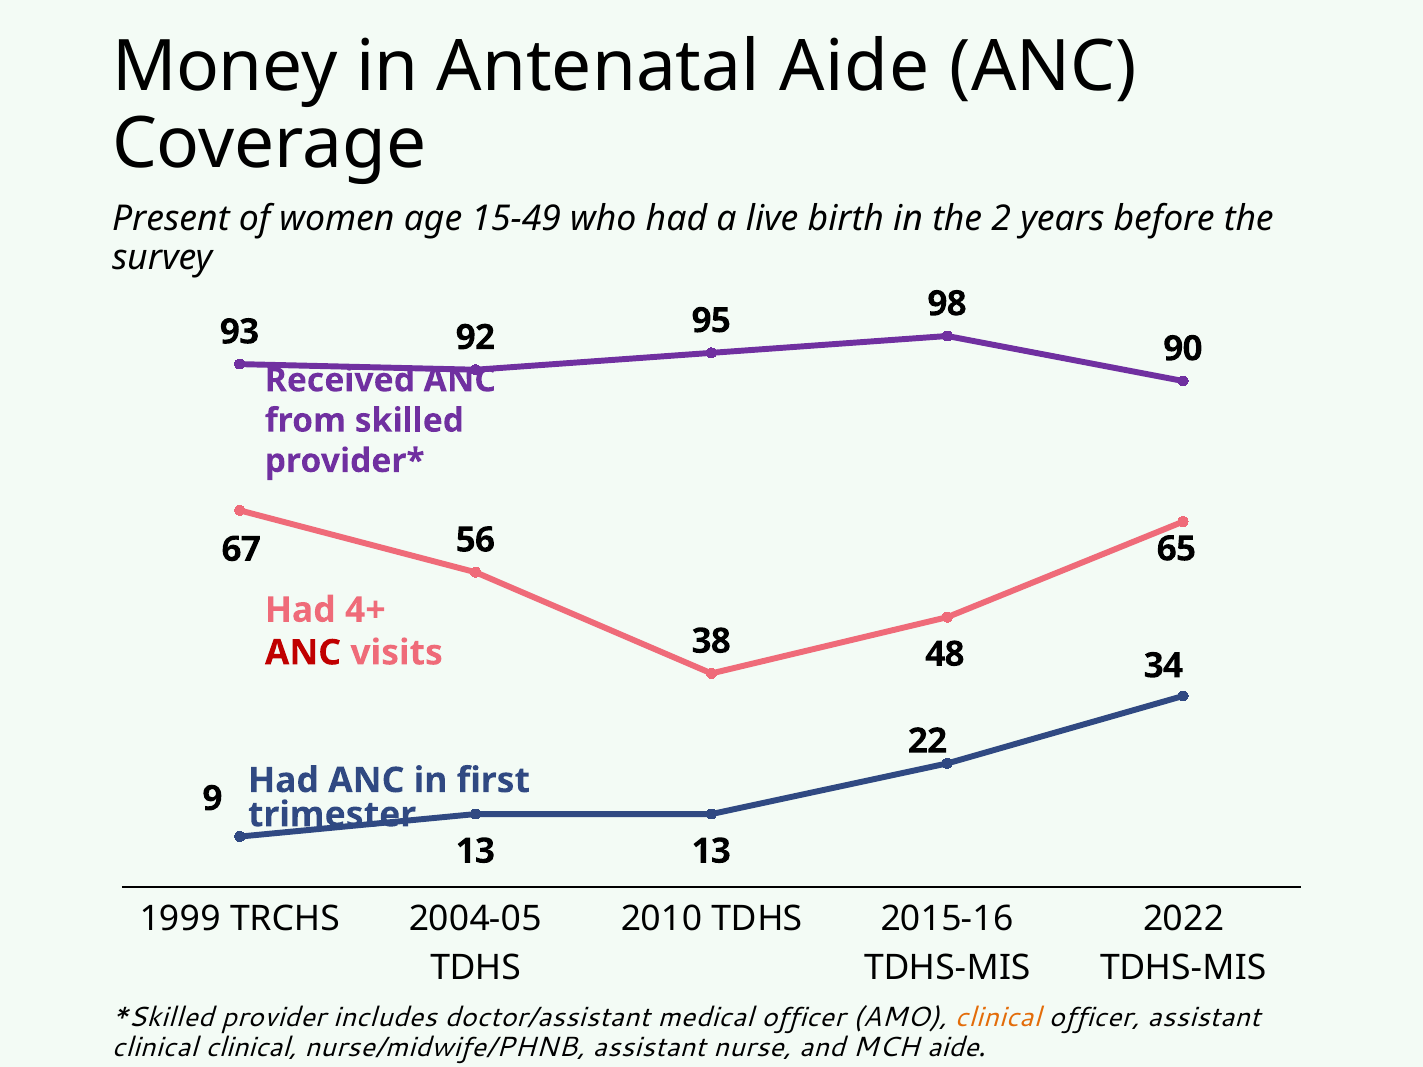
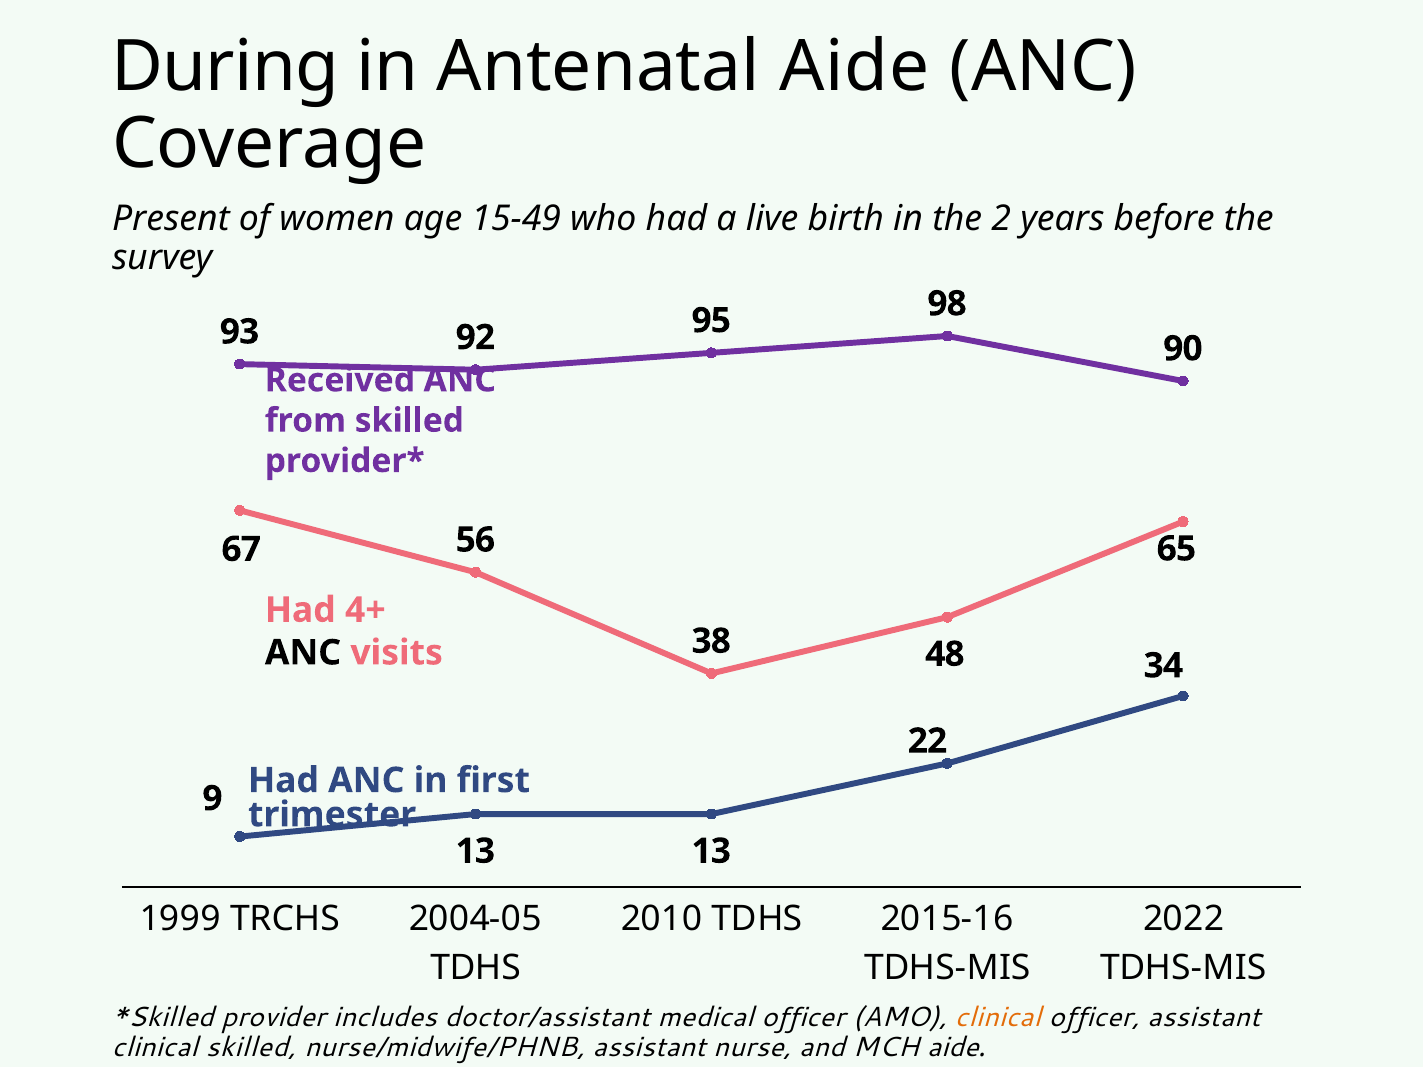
Money: Money -> During
ANC at (303, 653) colour: red -> black
clinical clinical: clinical -> skilled
